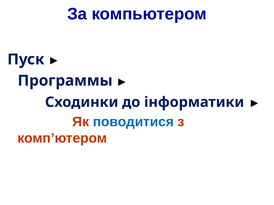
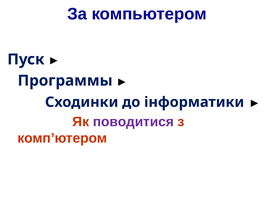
поводитися colour: blue -> purple
